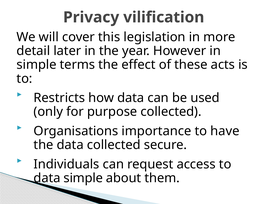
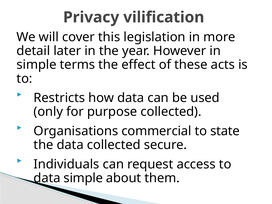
importance: importance -> commercial
have: have -> state
